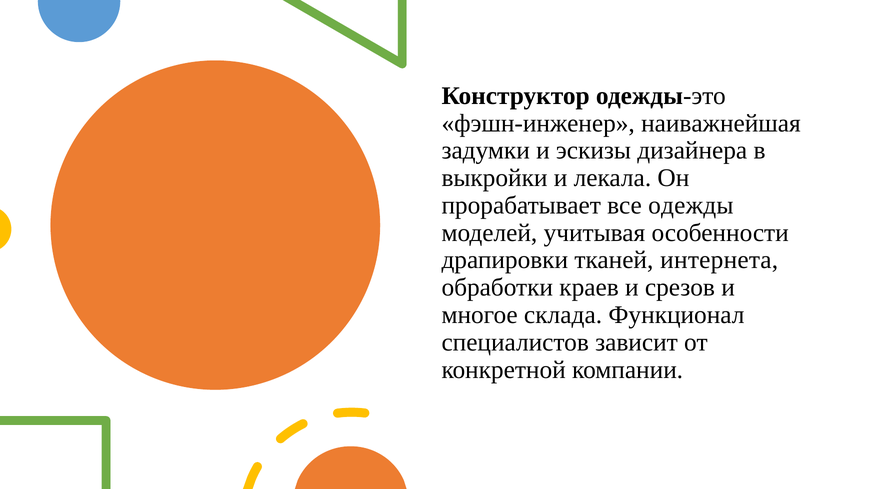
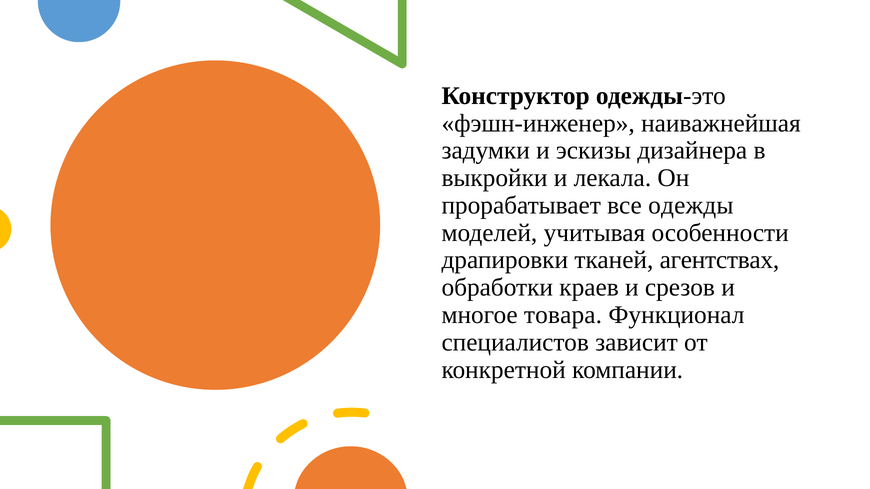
интернета: интернета -> агентствах
склада: склада -> товара
